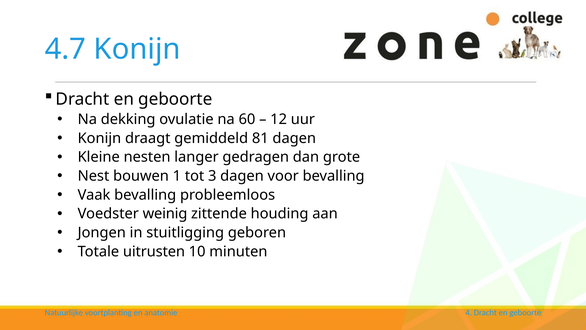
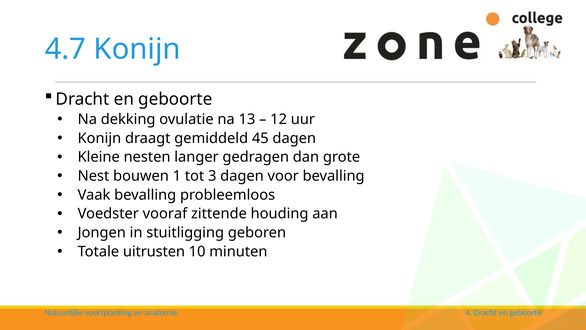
60: 60 -> 13
81: 81 -> 45
weinig: weinig -> vooraf
